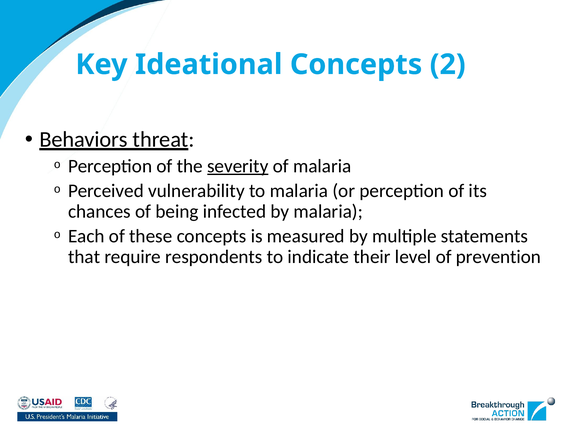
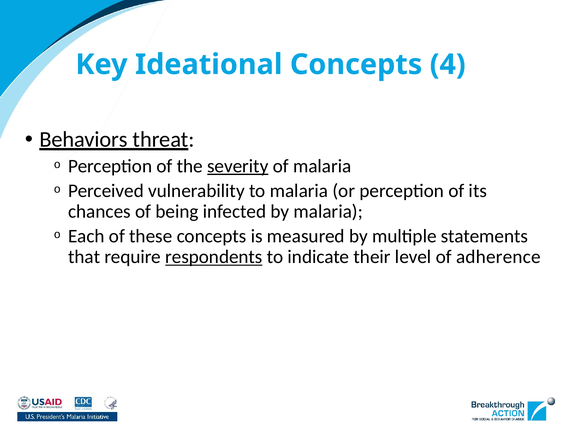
2: 2 -> 4
respondents underline: none -> present
prevention: prevention -> adherence
